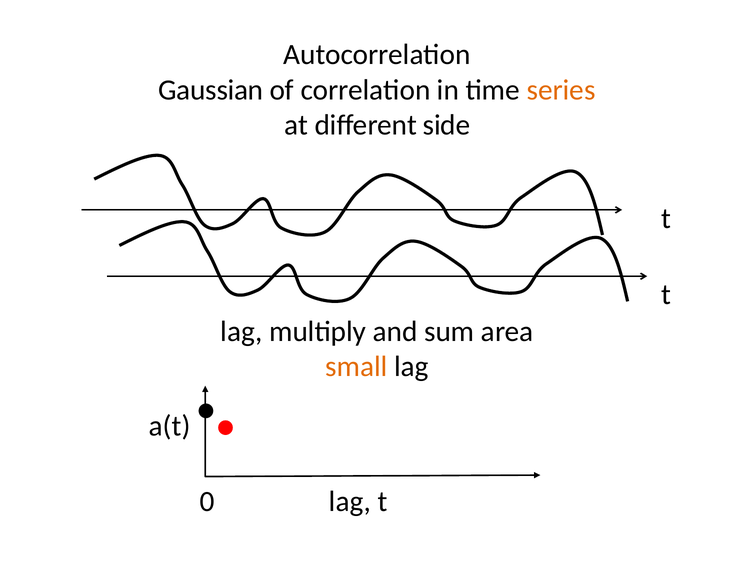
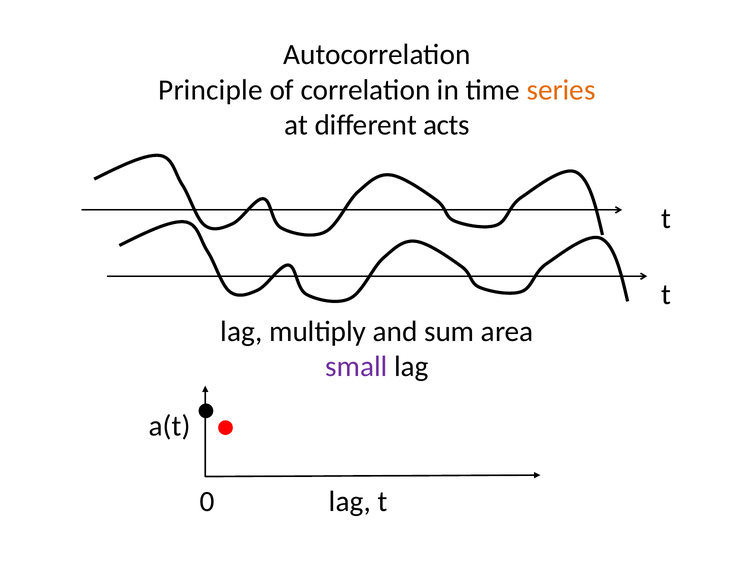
Gaussian: Gaussian -> Principle
side: side -> acts
small colour: orange -> purple
